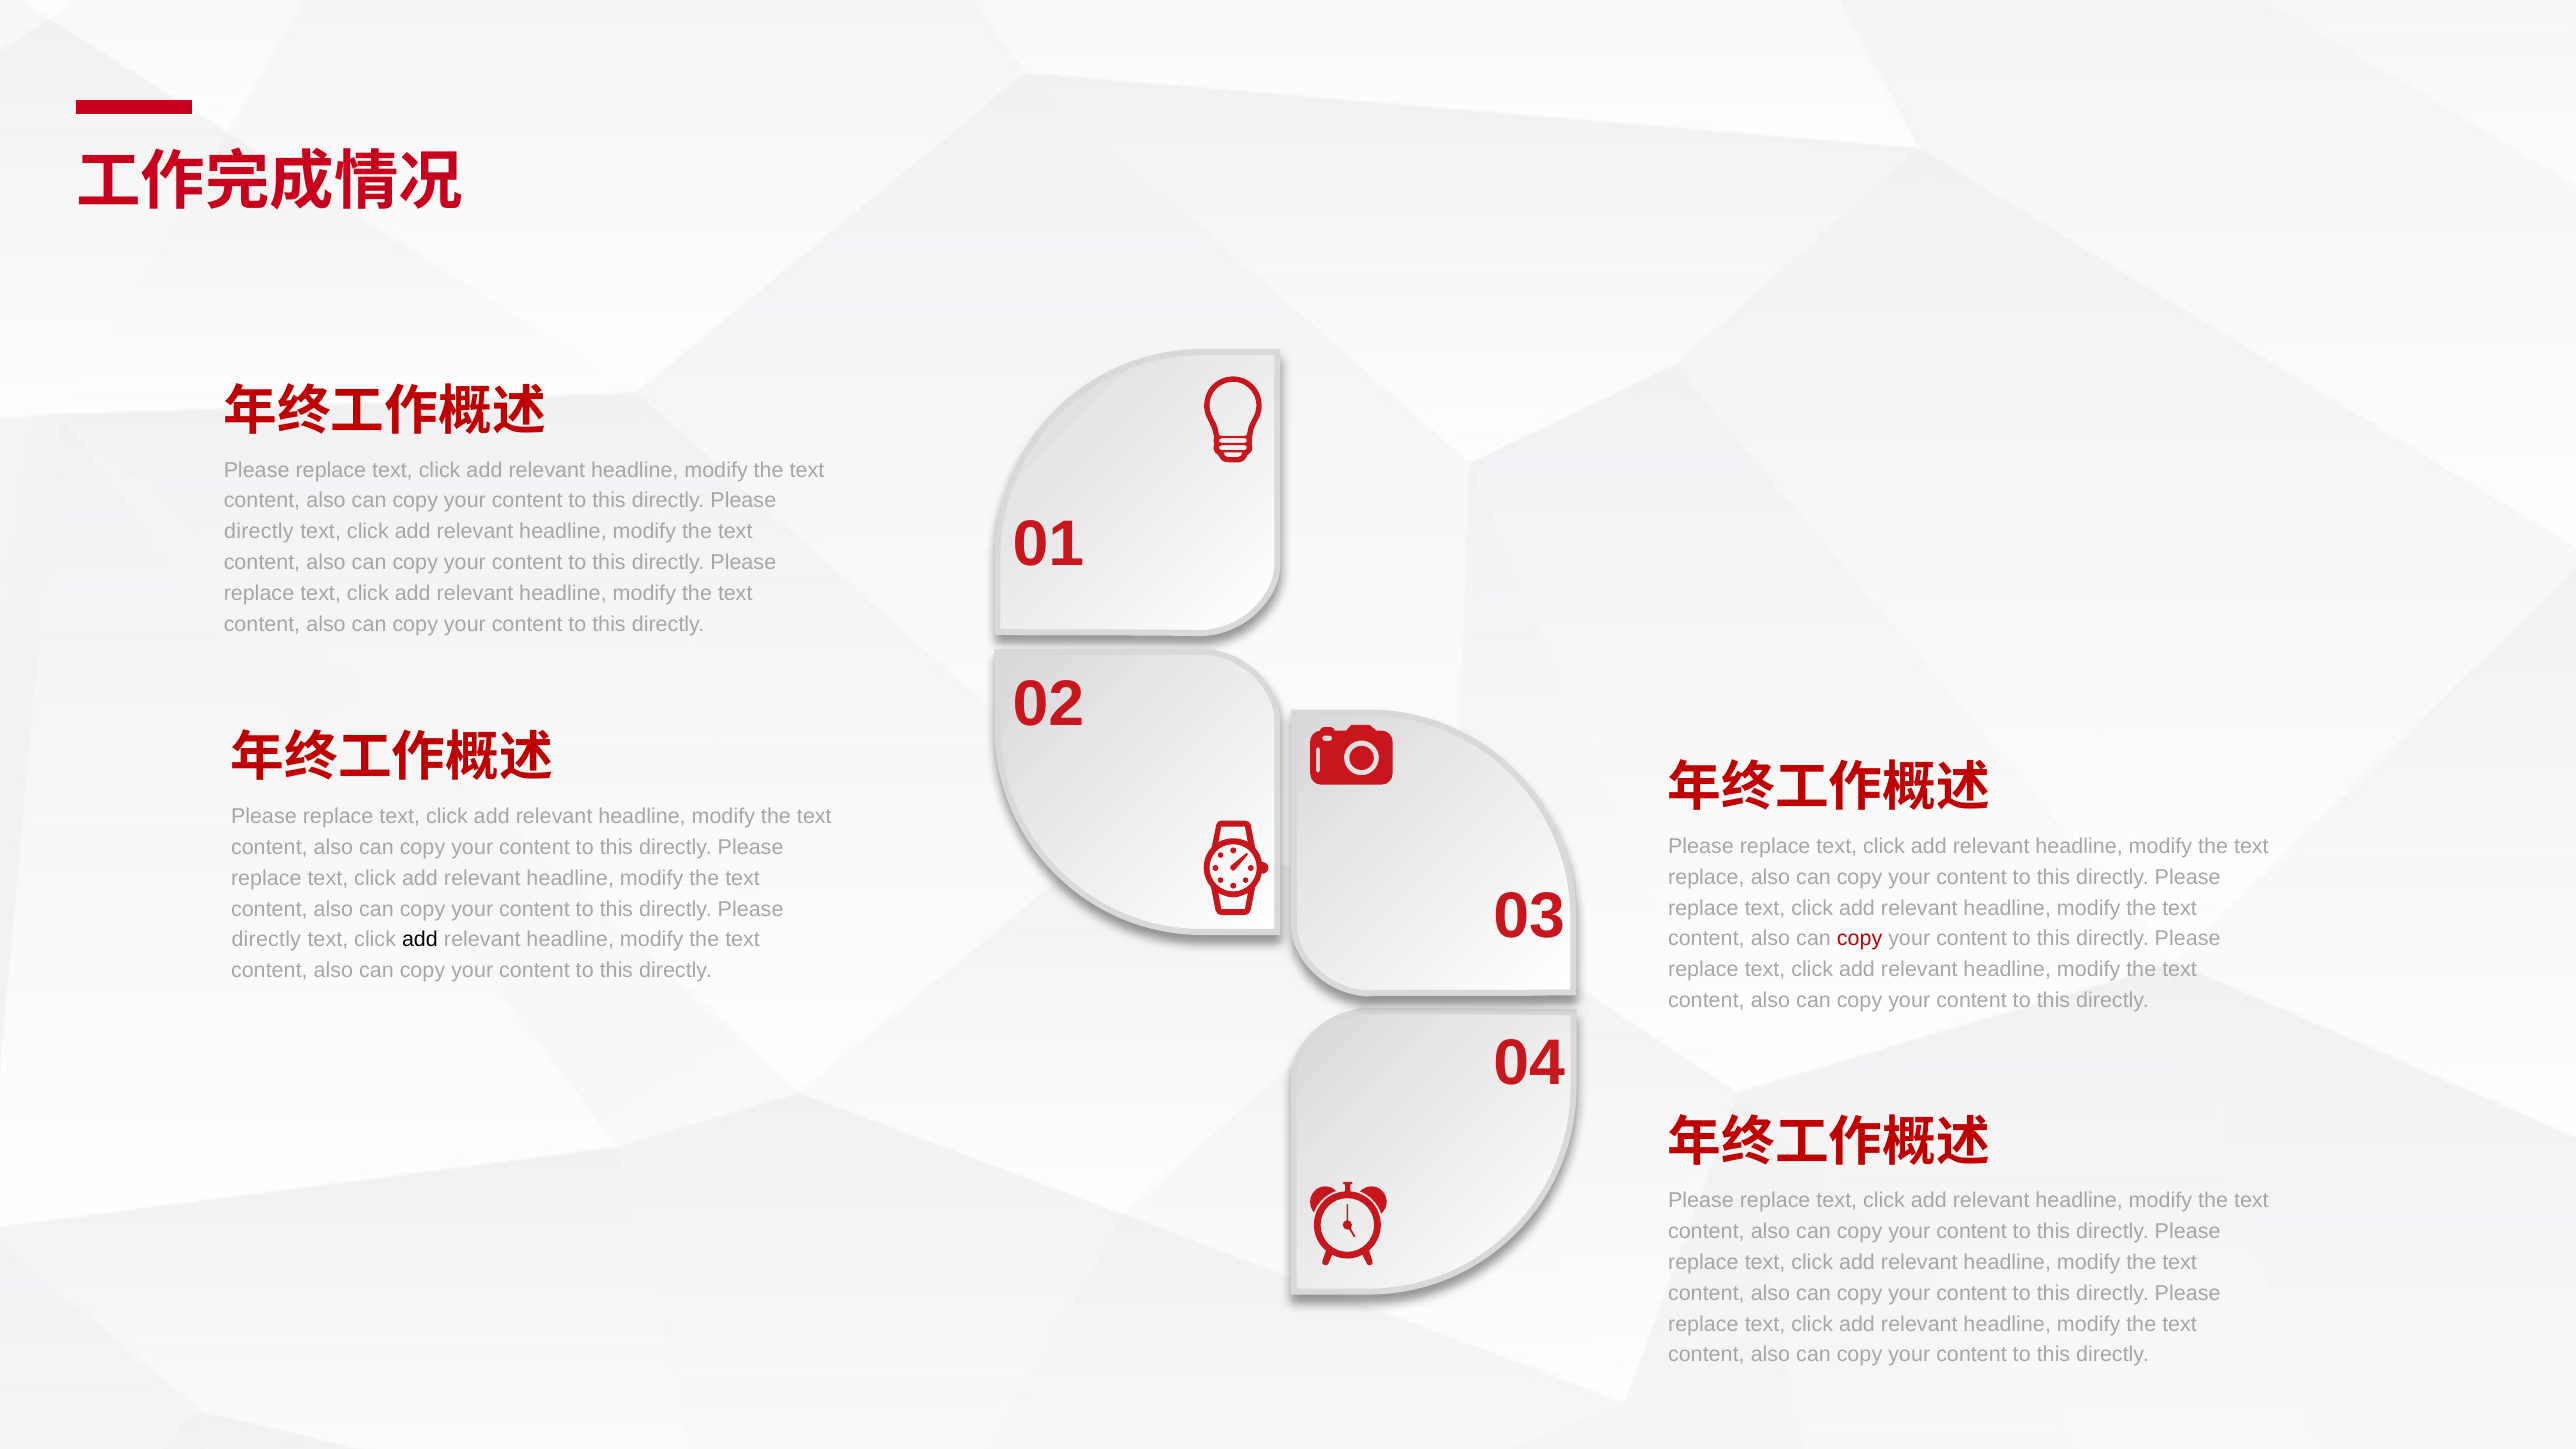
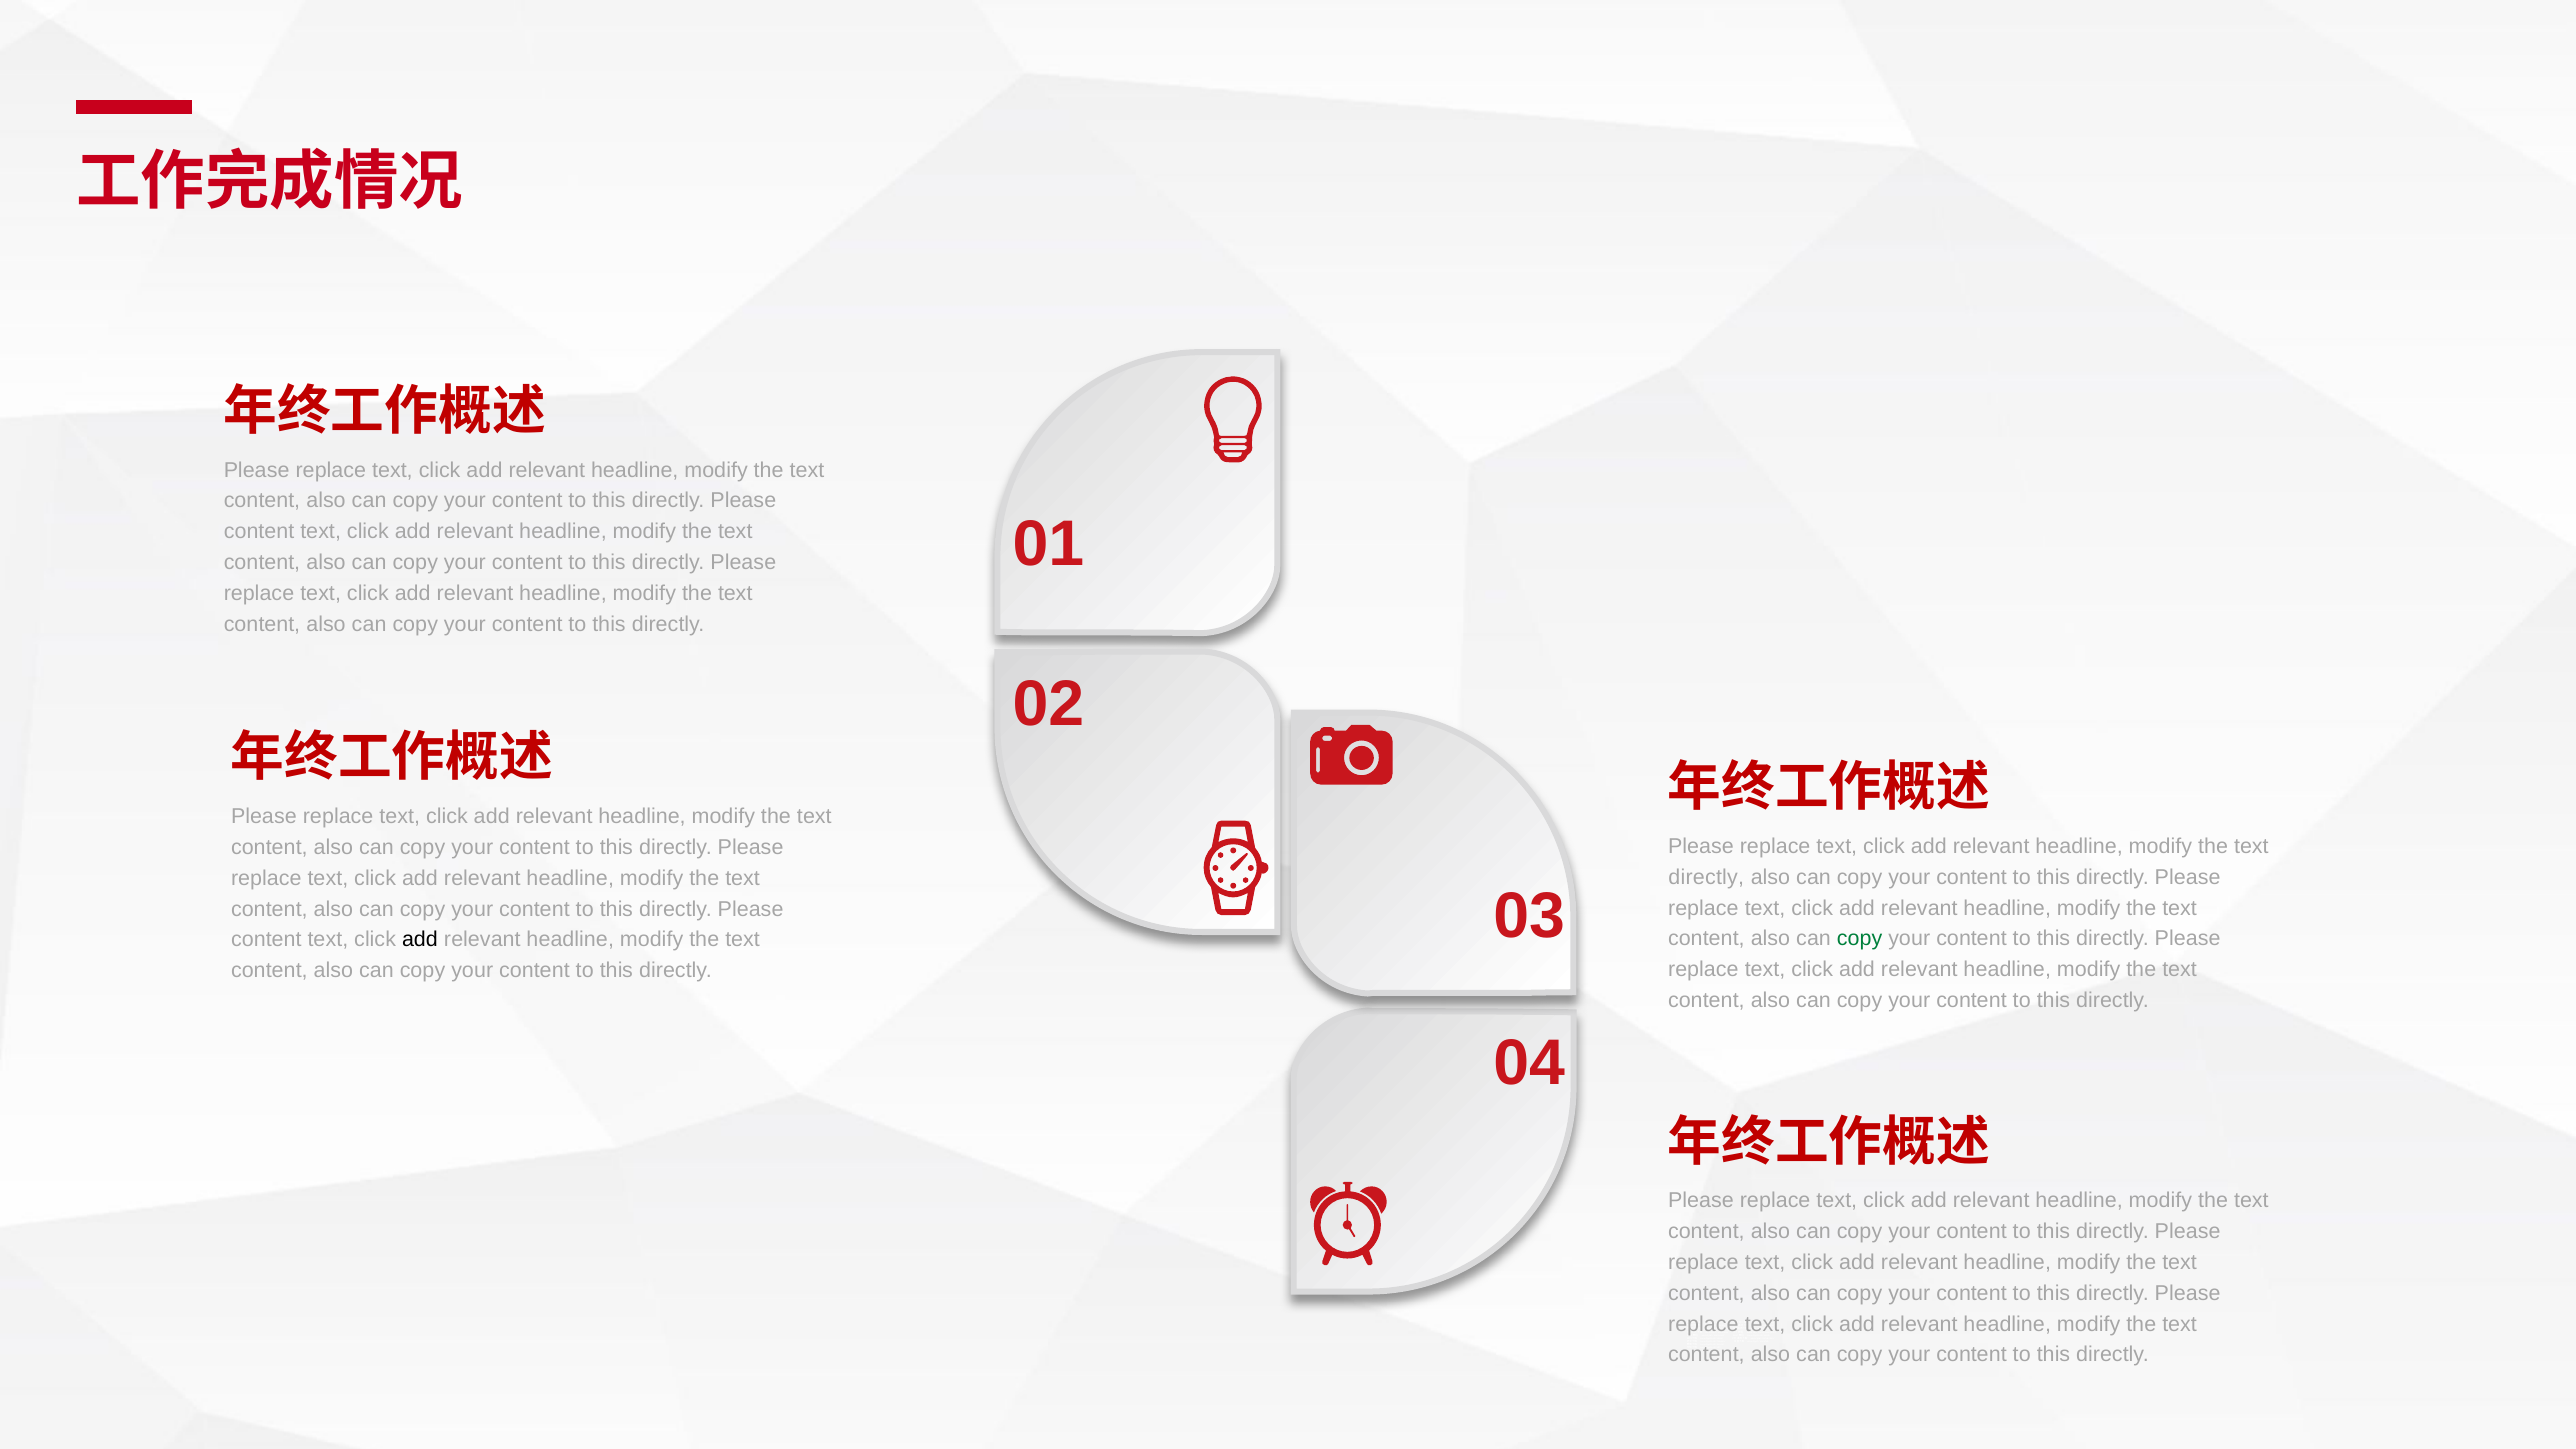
directly at (259, 532): directly -> content
replace at (1706, 877): replace -> directly
copy at (1860, 939) colour: red -> green
directly at (266, 940): directly -> content
